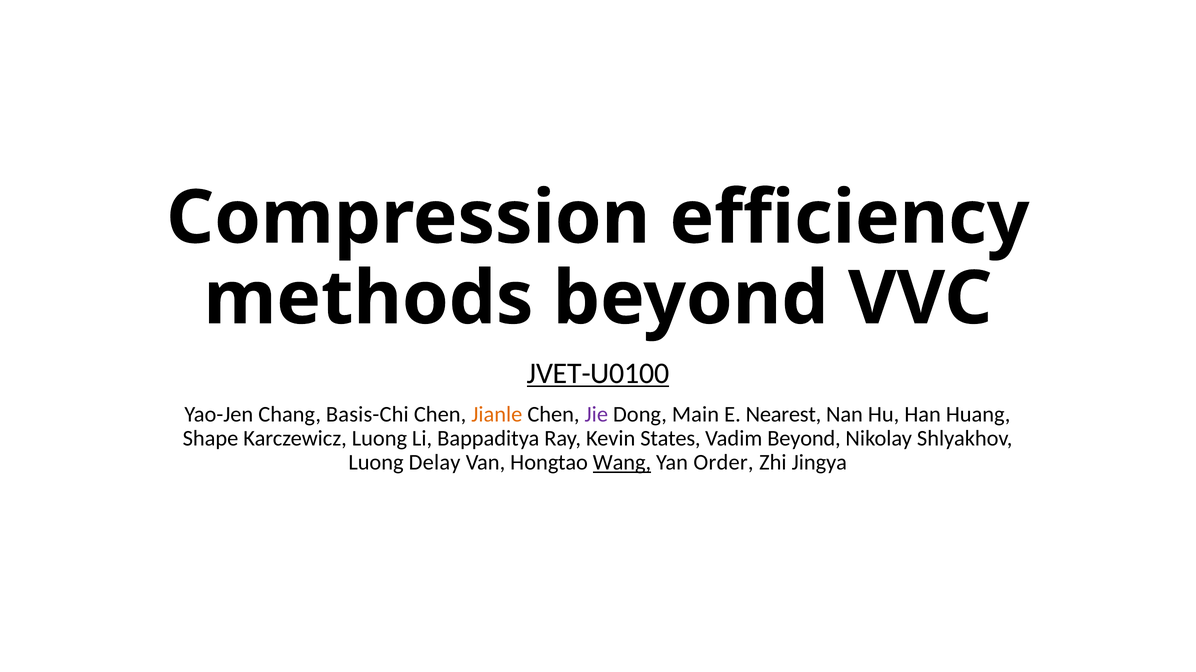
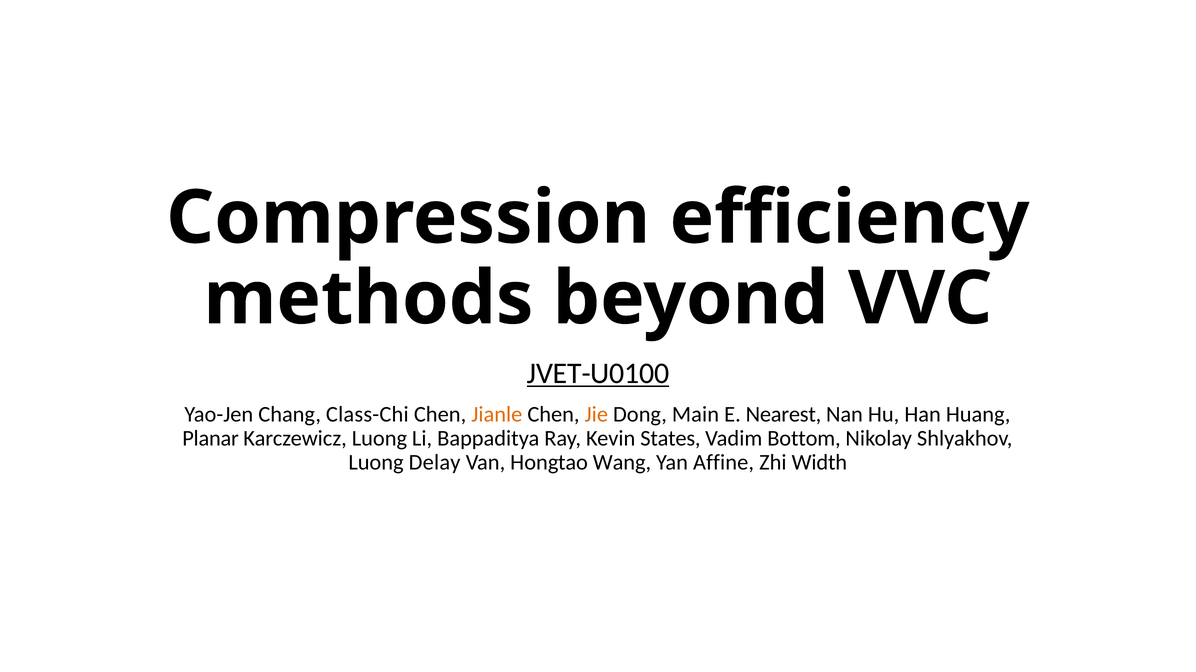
Basis-Chi: Basis-Chi -> Class-Chi
Jie colour: purple -> orange
Shape: Shape -> Planar
Vadim Beyond: Beyond -> Bottom
Wang underline: present -> none
Order: Order -> Affine
Jingya: Jingya -> Width
